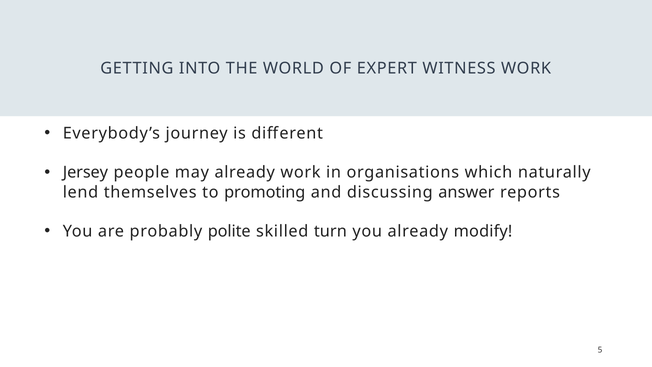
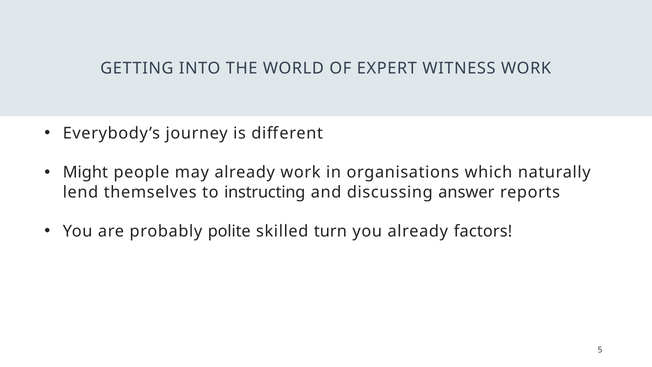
Jersey: Jersey -> Might
promoting: promoting -> instructing
modify: modify -> factors
